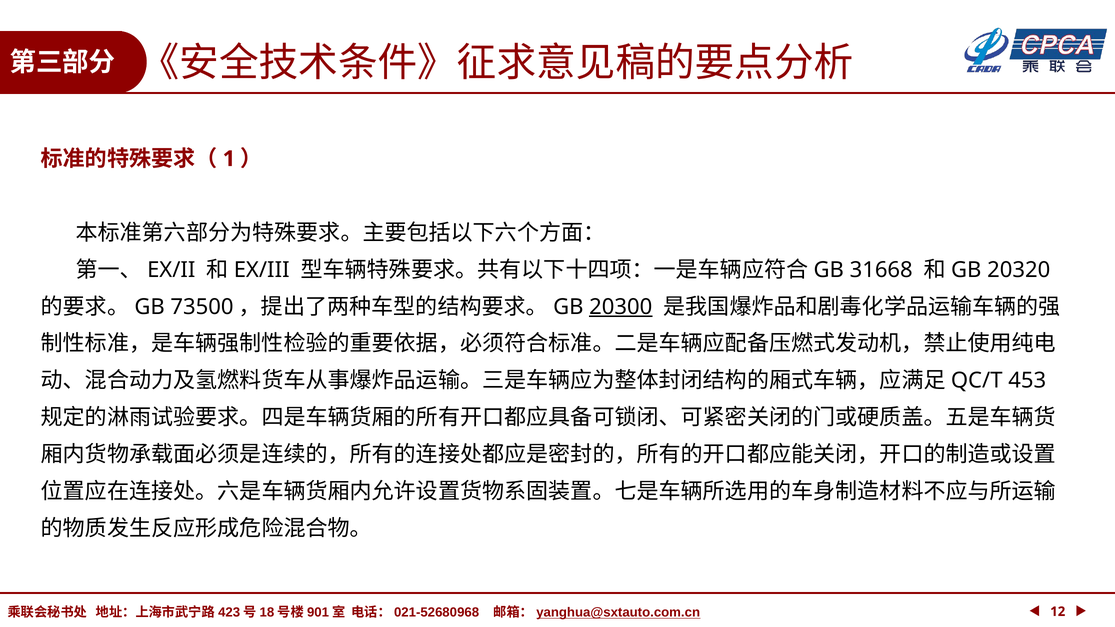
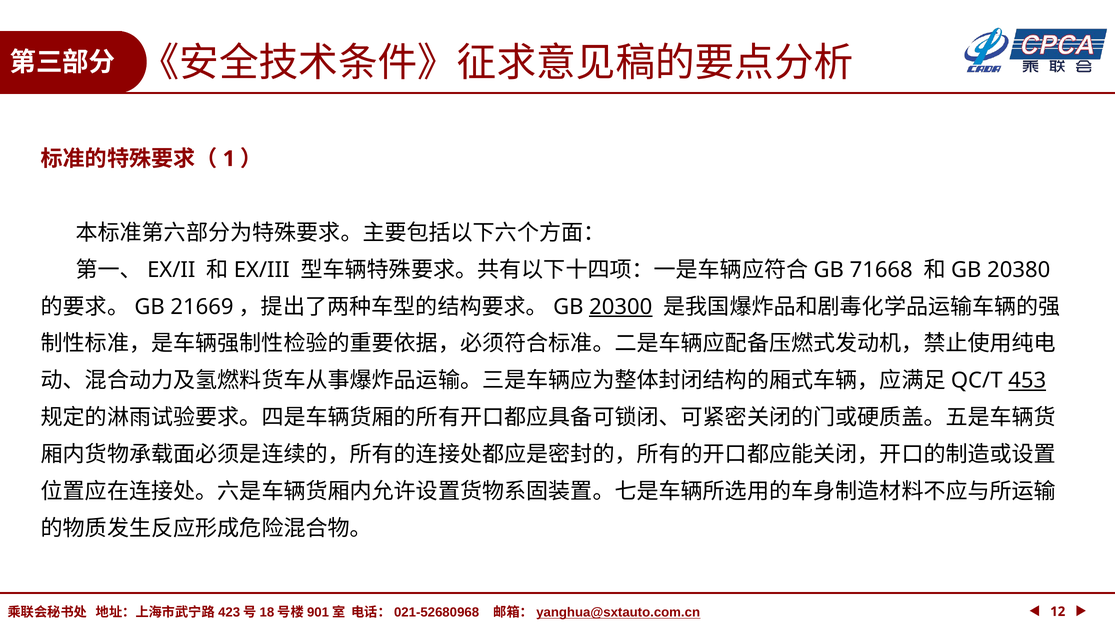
31668: 31668 -> 71668
20320: 20320 -> 20380
73500: 73500 -> 21669
453 underline: none -> present
